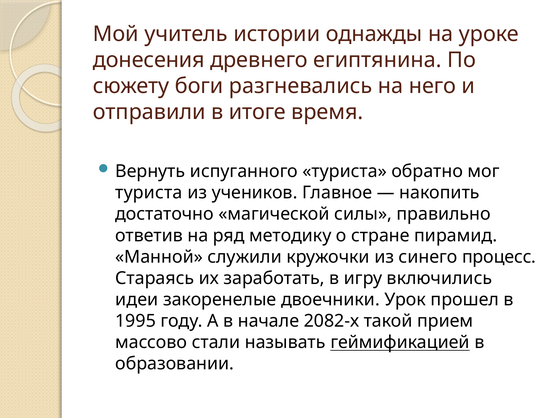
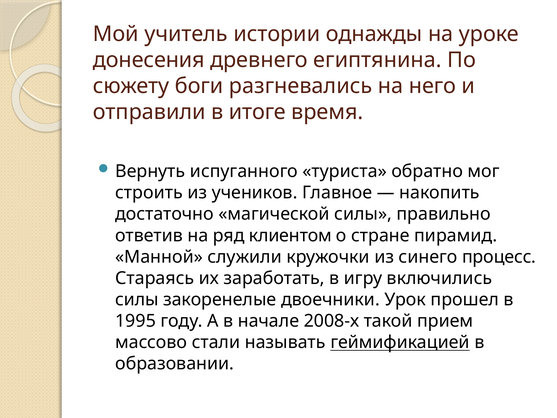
туриста at (149, 193): туриста -> строить
методику: методику -> клиентом
идеи at (137, 299): идеи -> силы
2082-х: 2082-х -> 2008-х
